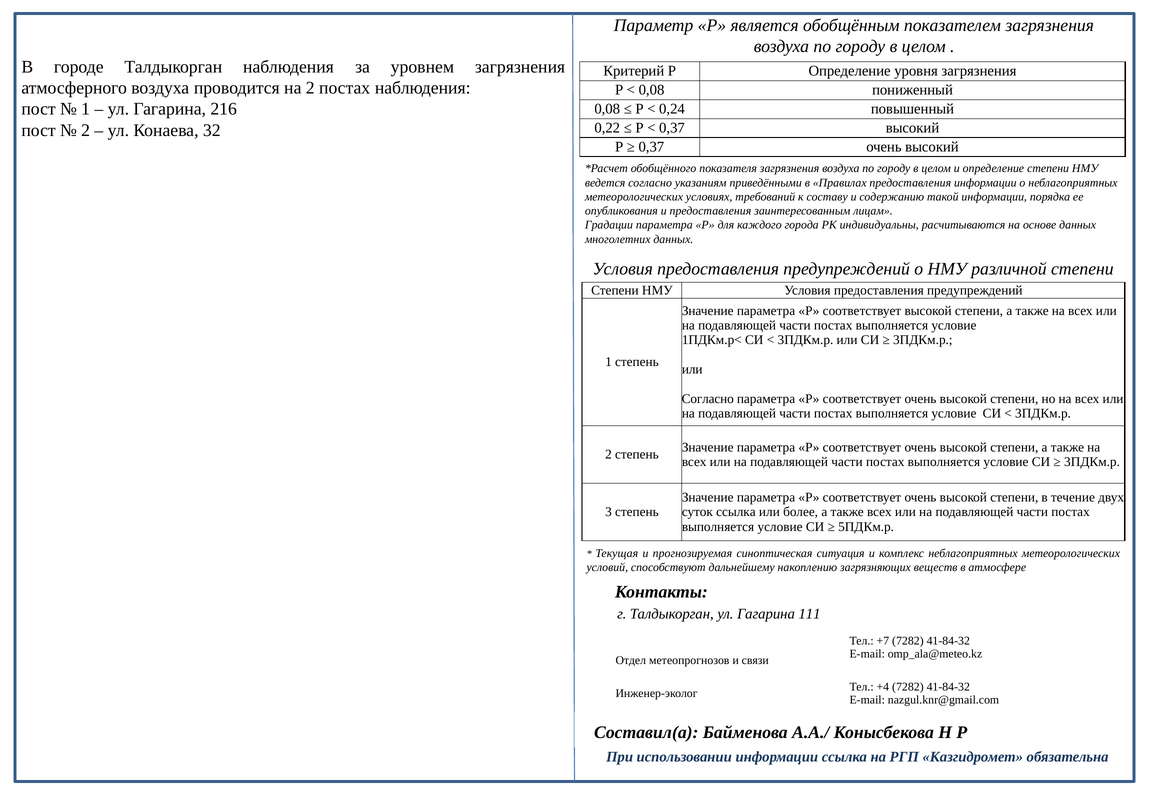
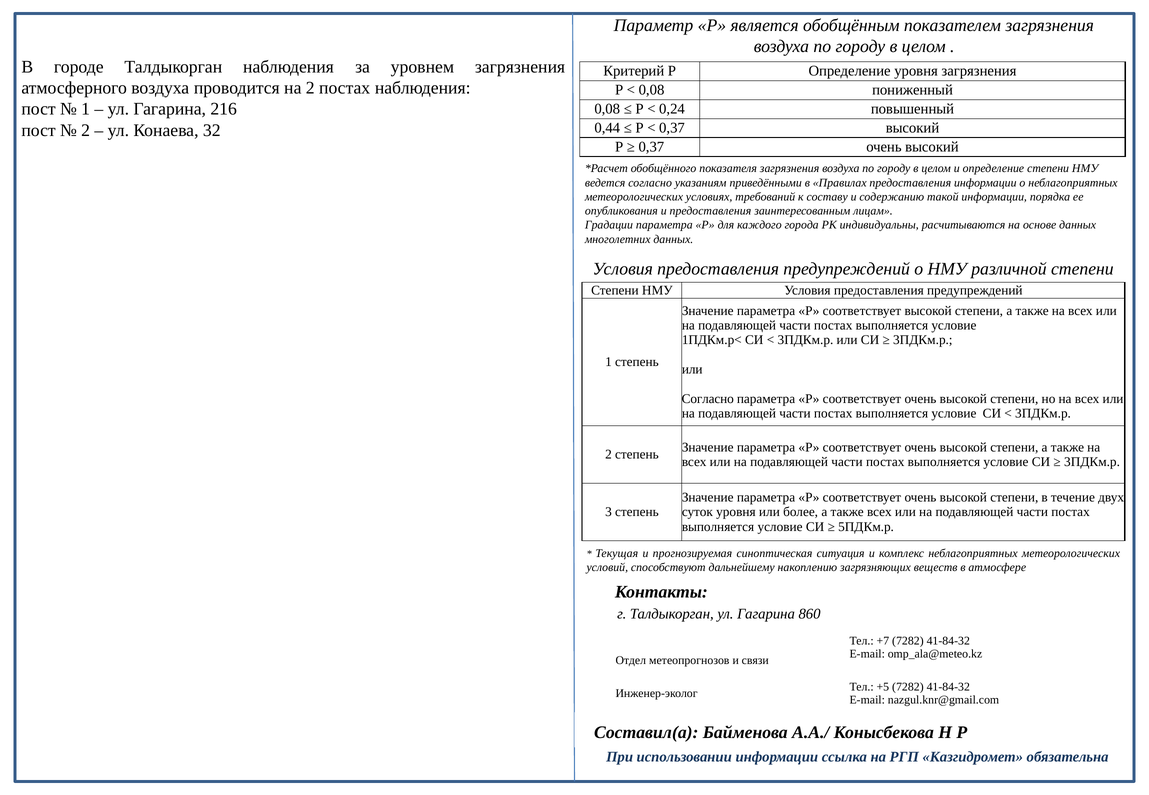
0,22: 0,22 -> 0,44
суток ссылка: ссылка -> уровня
111: 111 -> 860
+4: +4 -> +5
